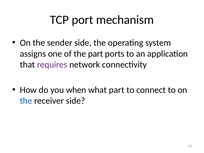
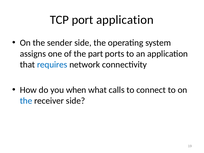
port mechanism: mechanism -> application
requires colour: purple -> blue
what part: part -> calls
